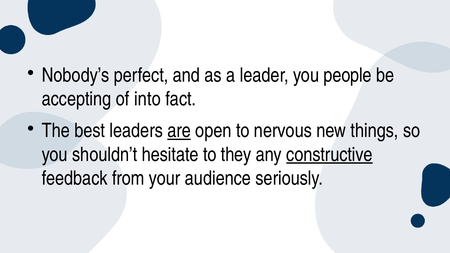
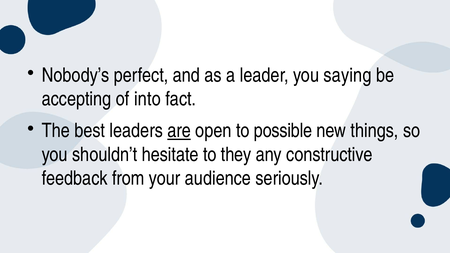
people: people -> saying
nervous: nervous -> possible
constructive underline: present -> none
